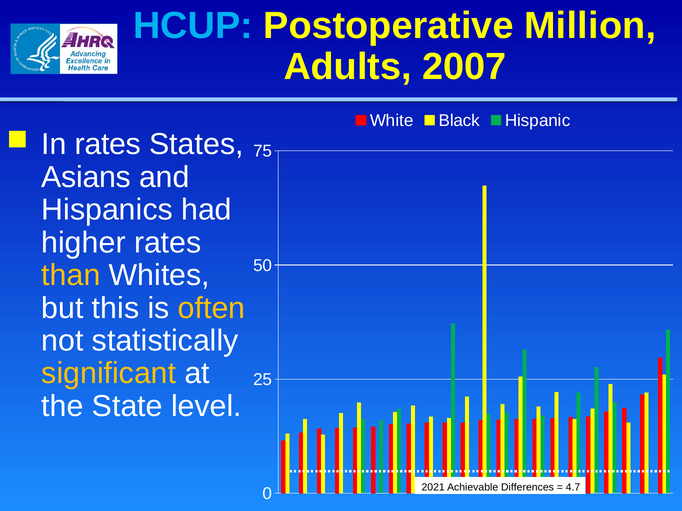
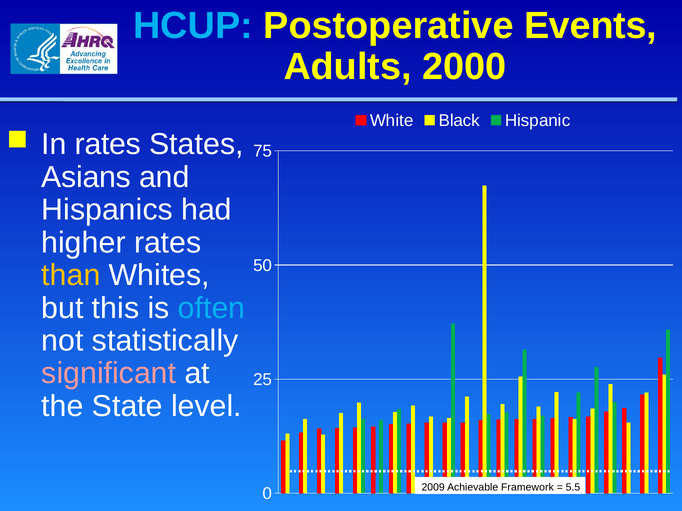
Million: Million -> Events
2007: 2007 -> 2000
often colour: yellow -> light blue
significant colour: yellow -> pink
2021: 2021 -> 2009
Differences: Differences -> Framework
4.7: 4.7 -> 5.5
